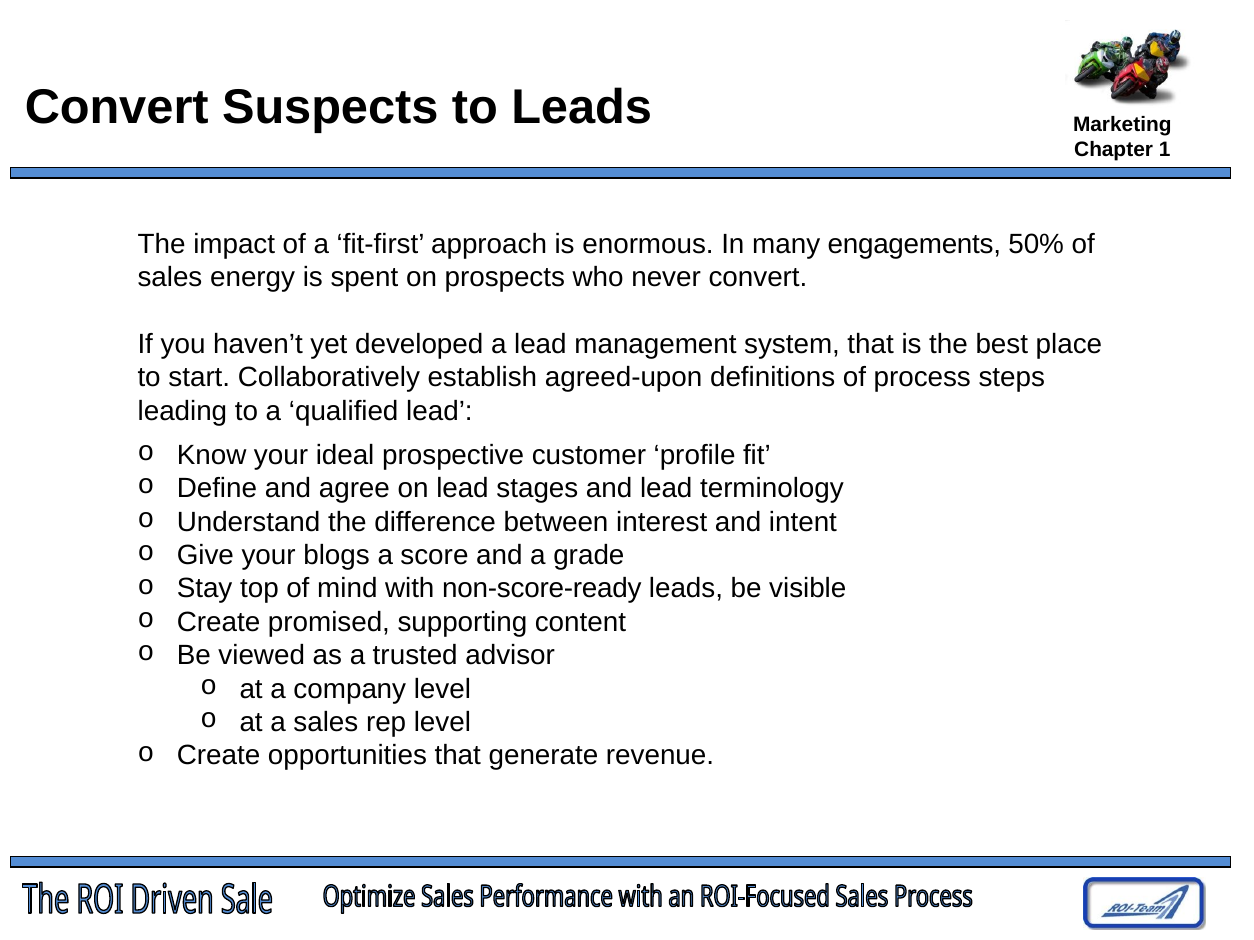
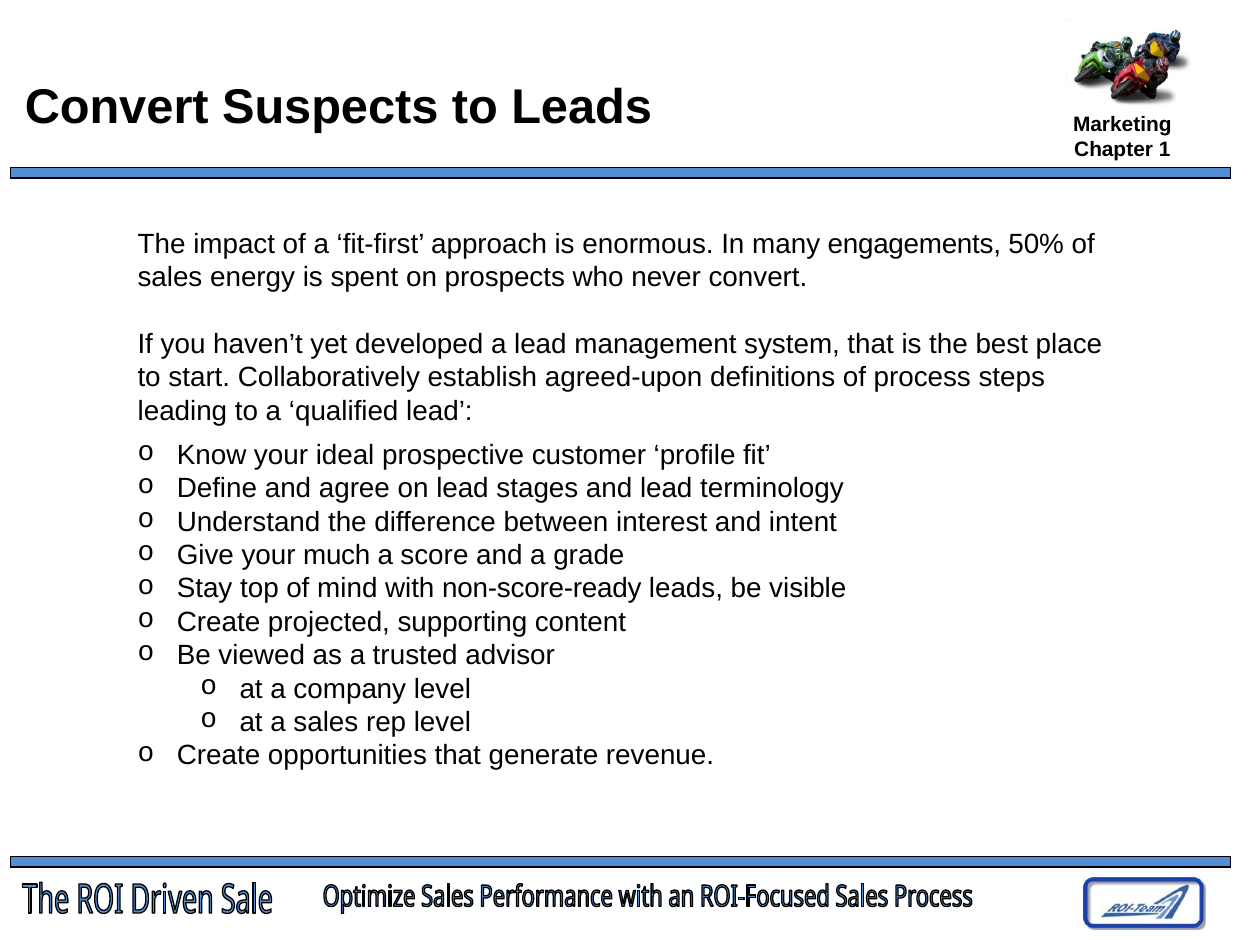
blogs: blogs -> much
promised: promised -> projected
